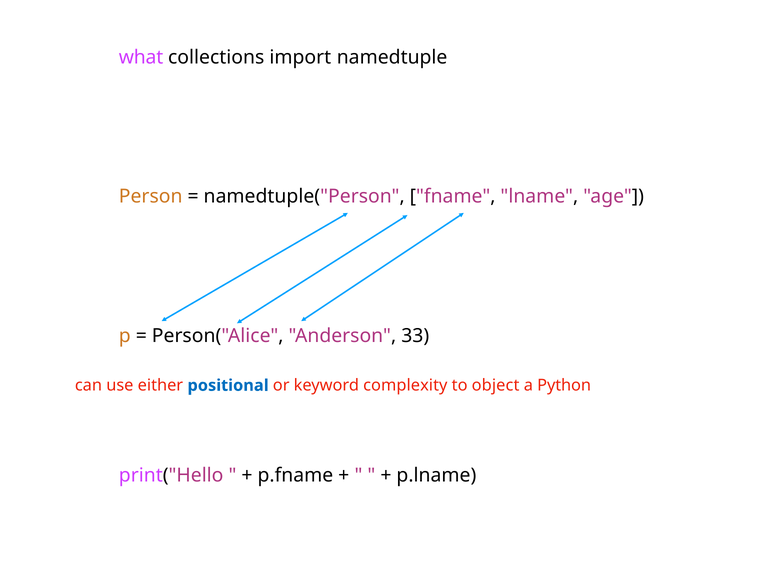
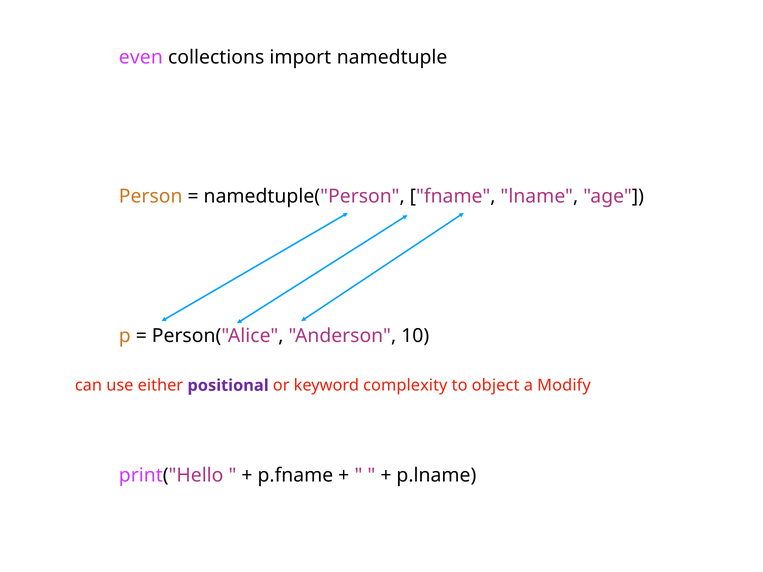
what: what -> even
33: 33 -> 10
positional colour: blue -> purple
Python: Python -> Modify
